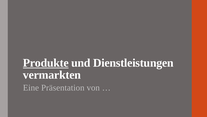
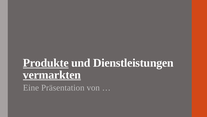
vermarkten underline: none -> present
